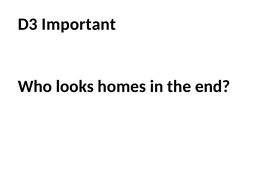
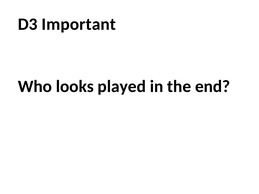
homes: homes -> played
